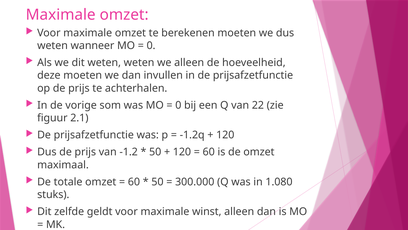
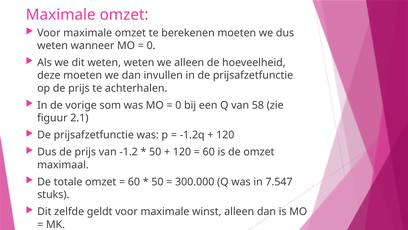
22: 22 -> 58
1.080: 1.080 -> 7.547
